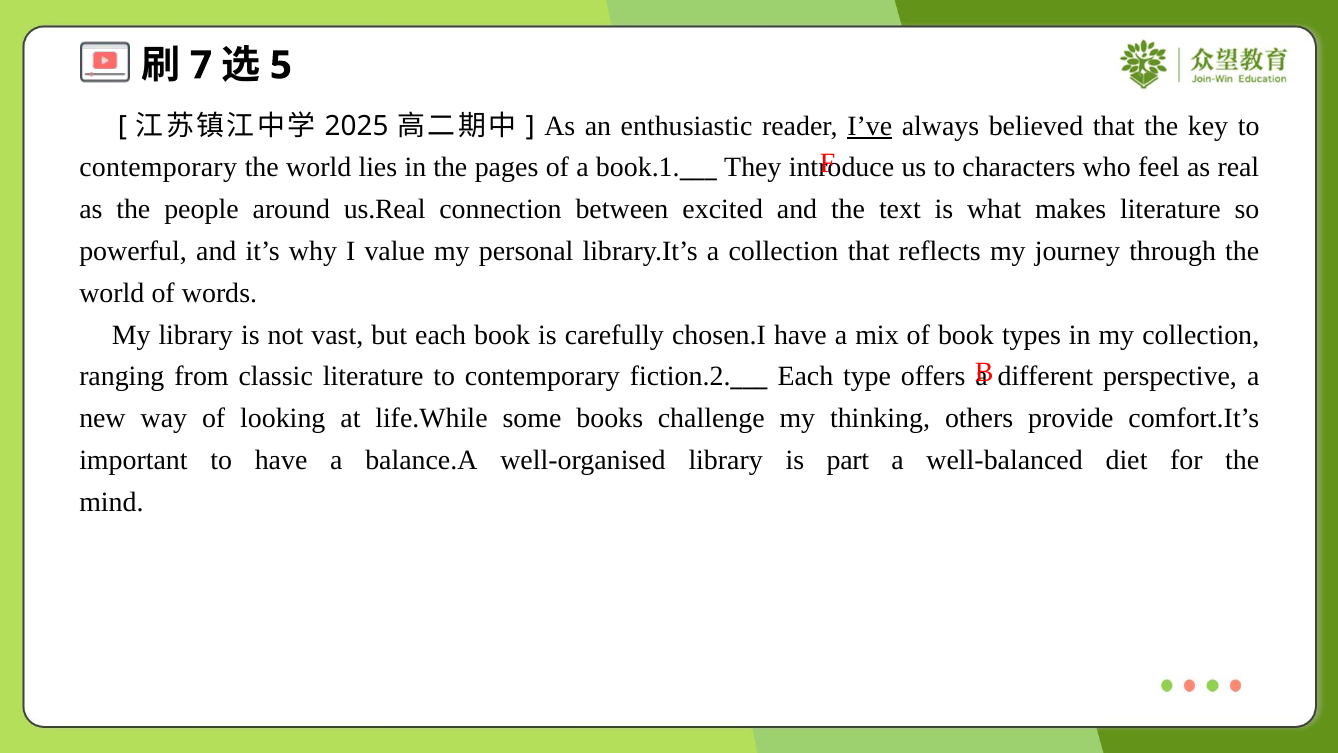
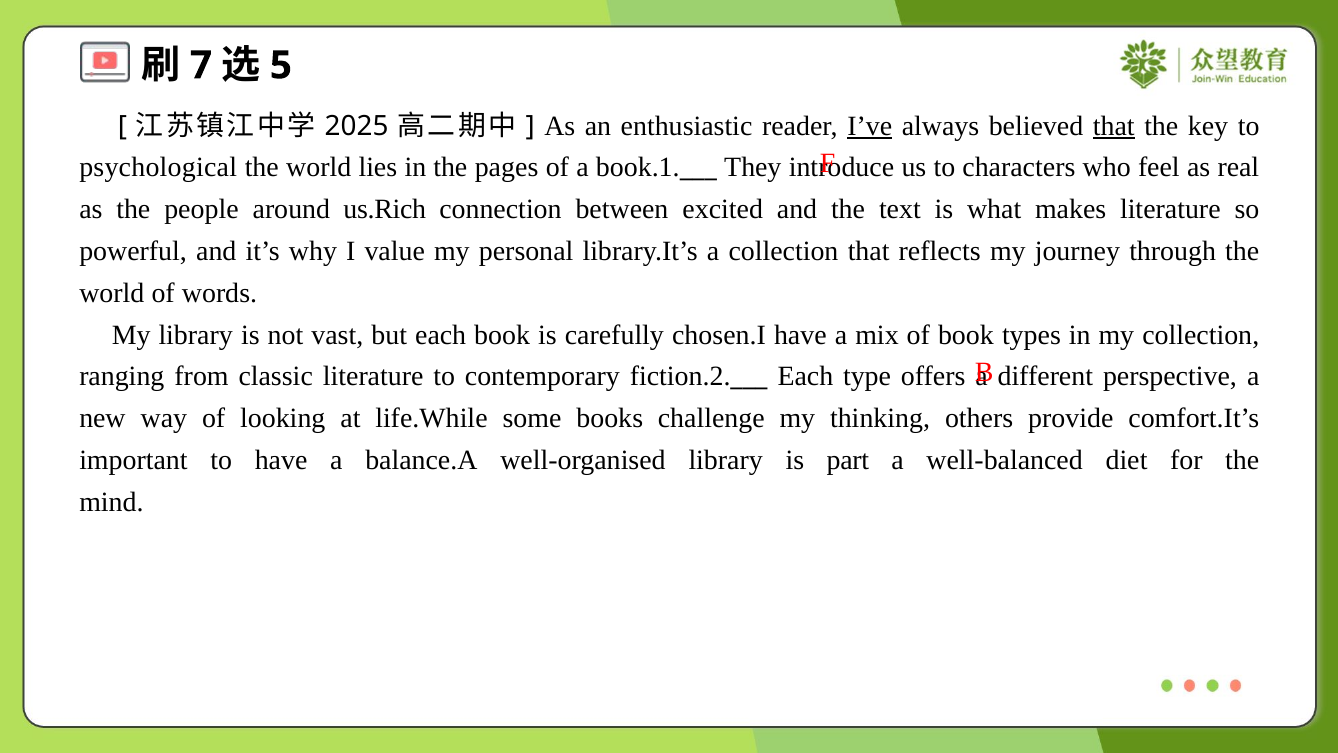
that at (1114, 126) underline: none -> present
contemporary at (158, 168): contemporary -> psychological
us.Real: us.Real -> us.Rich
